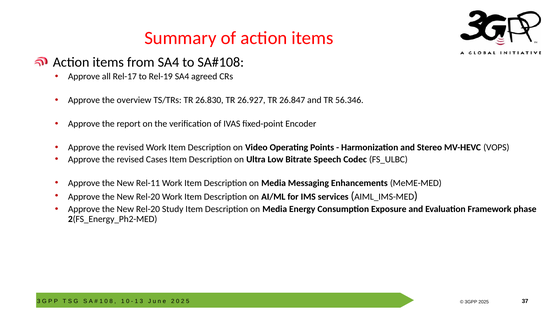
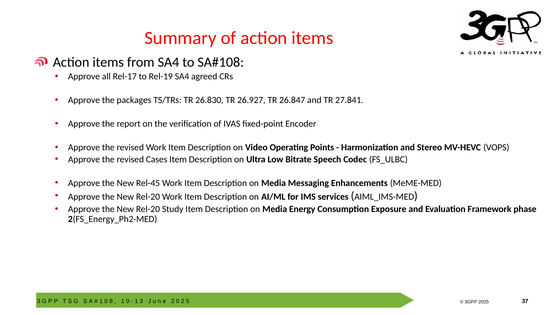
overview: overview -> packages
56.346: 56.346 -> 27.841
Rel-11: Rel-11 -> Rel-45
